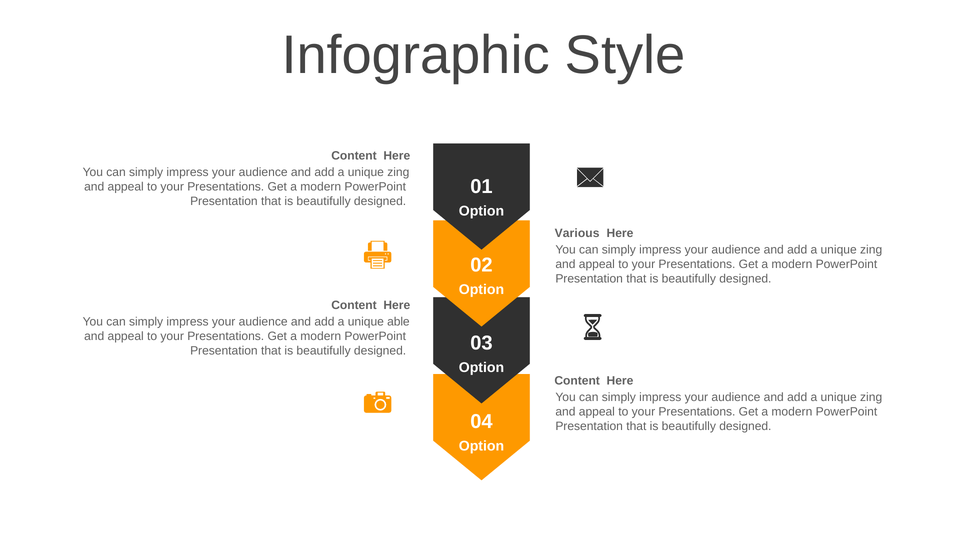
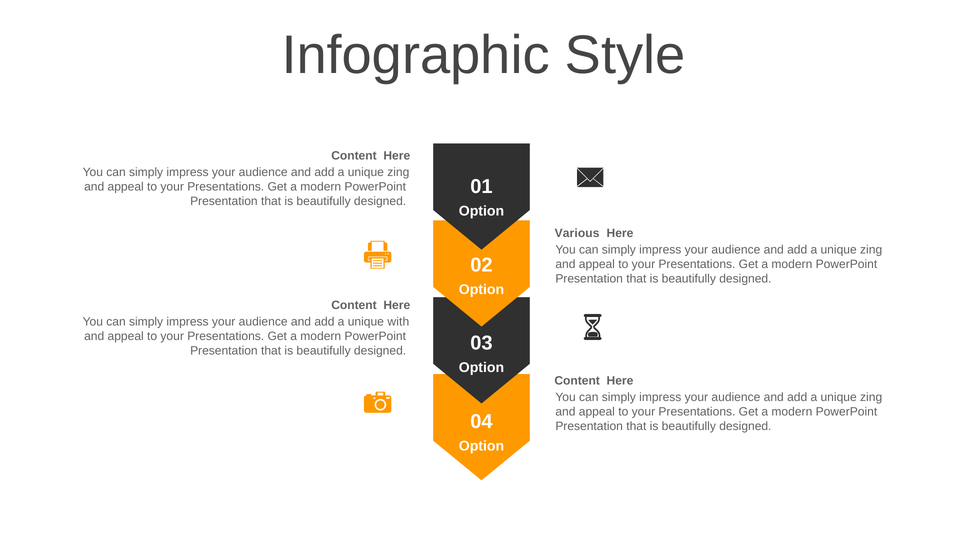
able: able -> with
